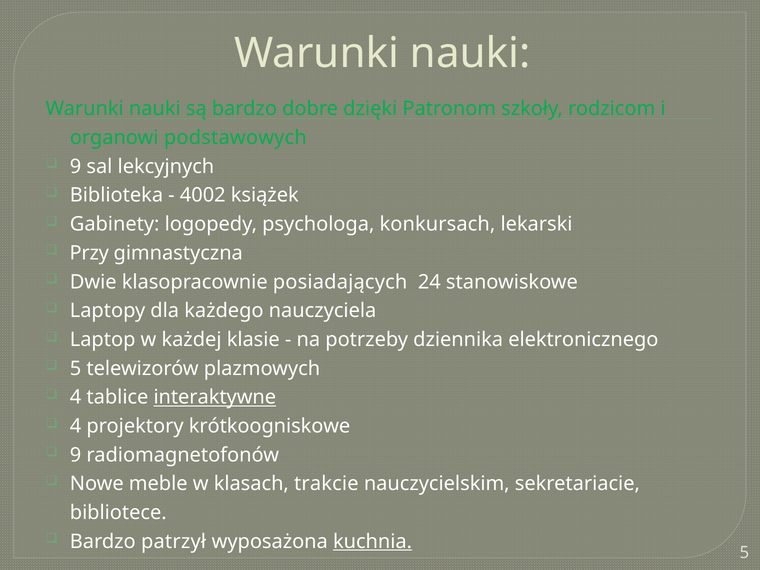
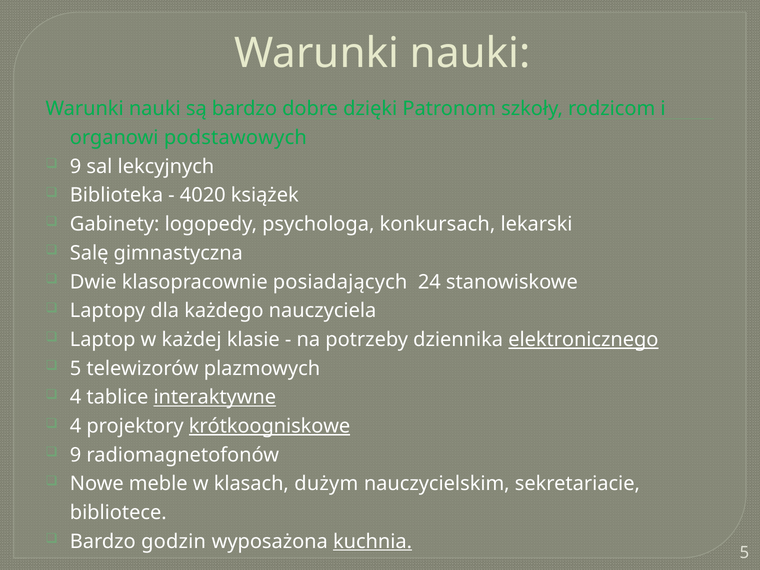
4002: 4002 -> 4020
Przy: Przy -> Salę
elektronicznego underline: none -> present
krótkoogniskowe underline: none -> present
trakcie: trakcie -> dużym
patrzył: patrzył -> godzin
